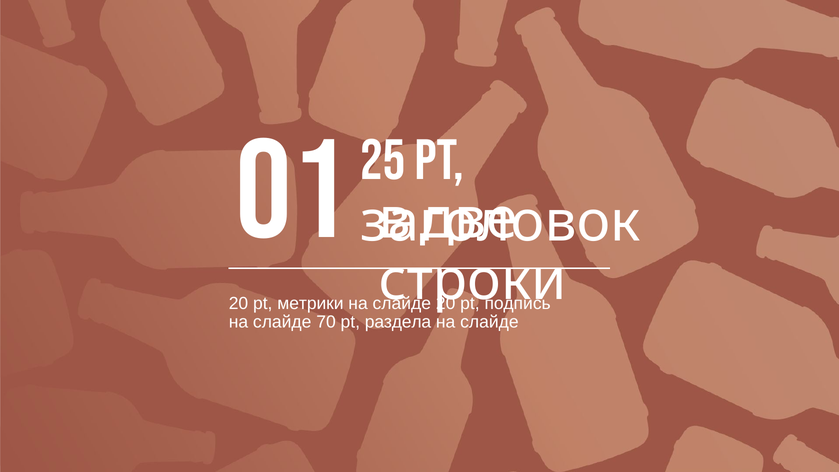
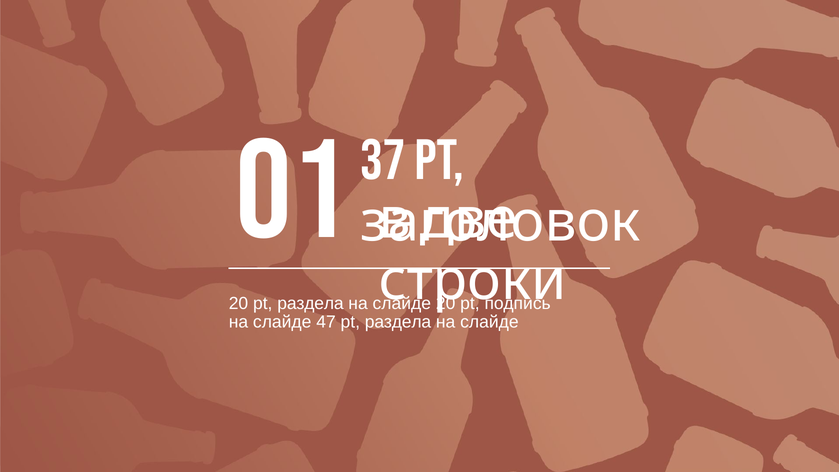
25: 25 -> 37
20 pt метрики: метрики -> раздела
70: 70 -> 47
